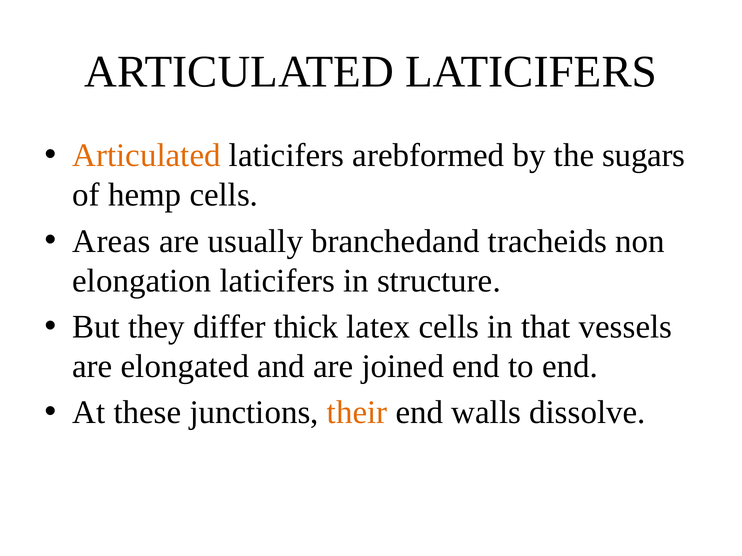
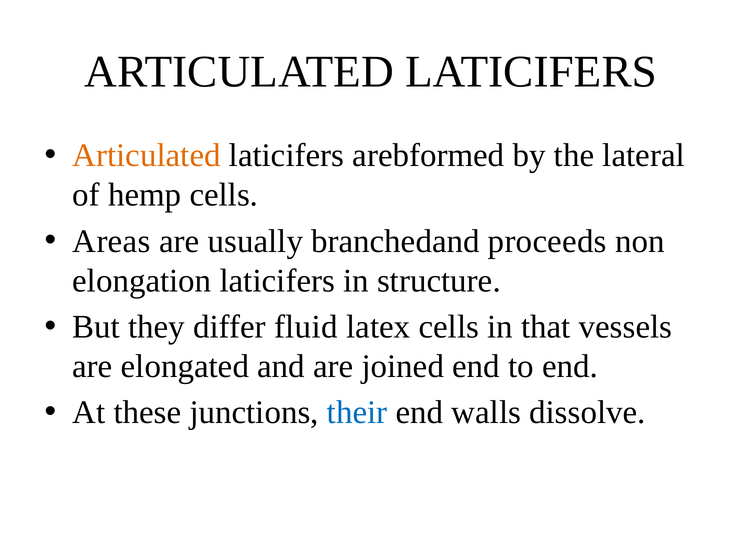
sugars: sugars -> lateral
tracheids: tracheids -> proceeds
thick: thick -> fluid
their colour: orange -> blue
